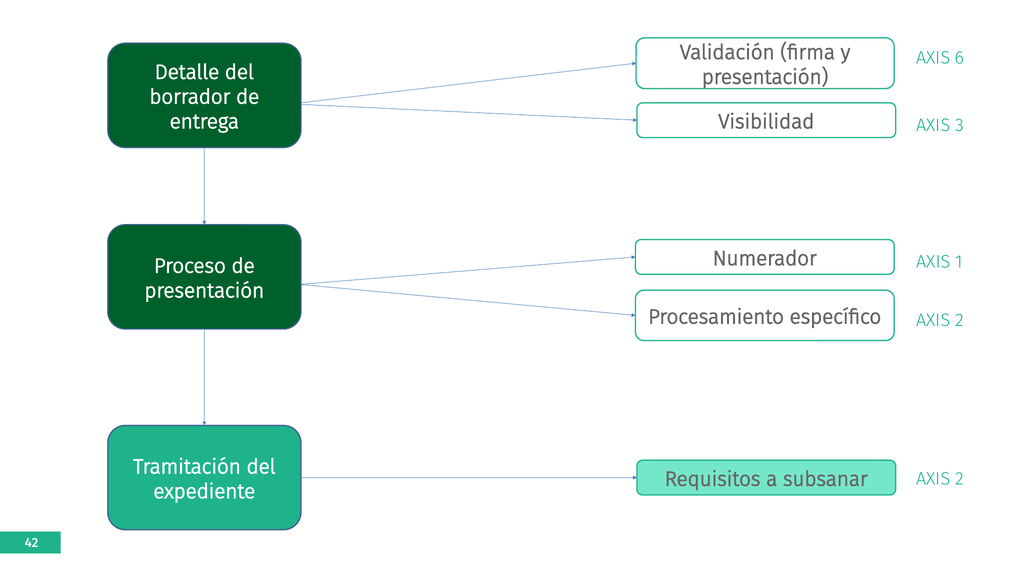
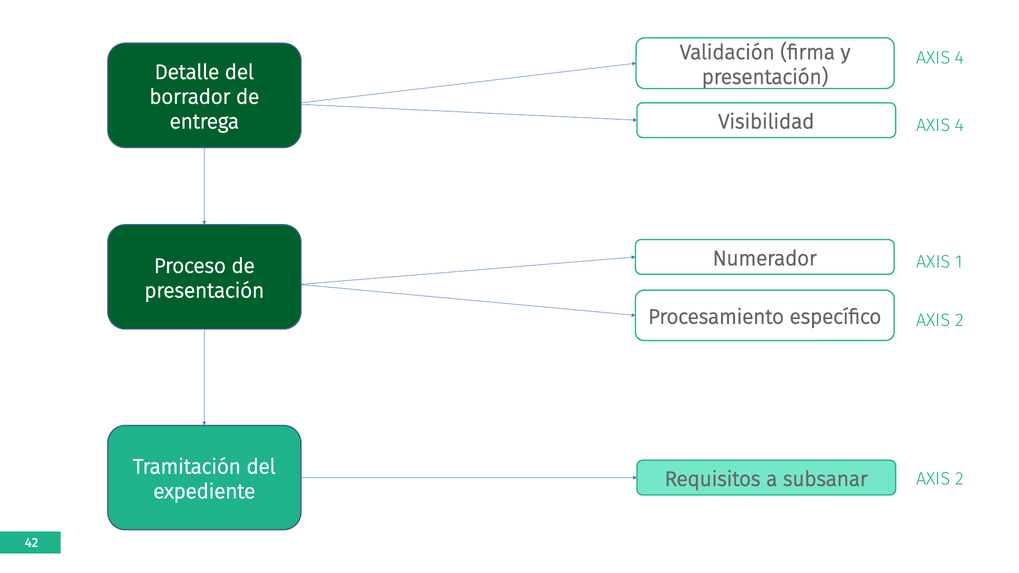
6 at (960, 58): 6 -> 4
3 at (960, 125): 3 -> 4
